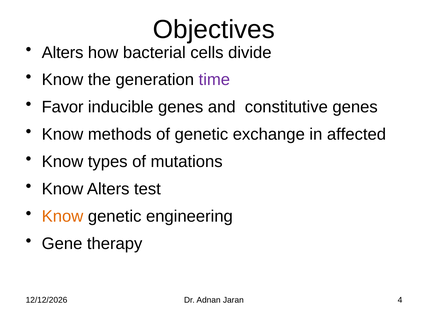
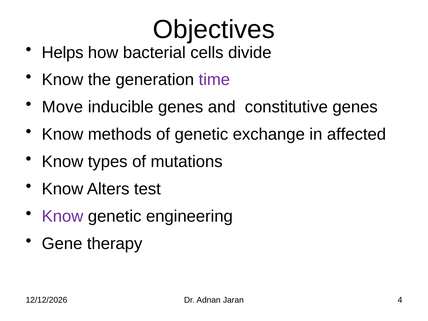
Alters at (63, 53): Alters -> Helps
Favor: Favor -> Move
Know at (63, 216) colour: orange -> purple
